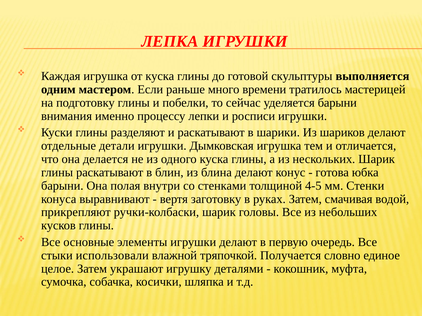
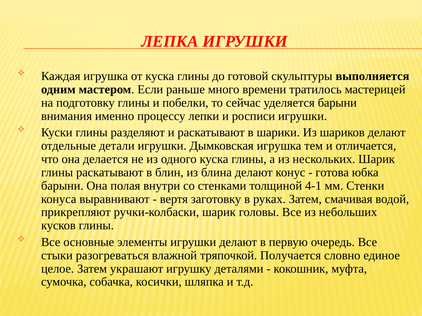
4-5: 4-5 -> 4-1
использовали: использовали -> разогреваться
